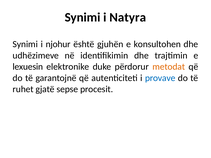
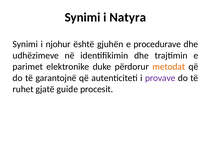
konsultohen: konsultohen -> procedurave
lexuesin: lexuesin -> parimet
provave colour: blue -> purple
sepse: sepse -> guide
